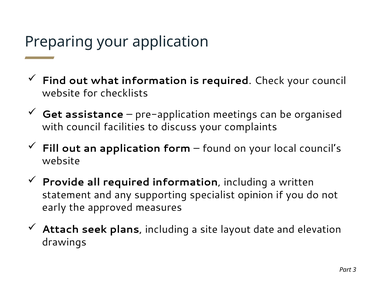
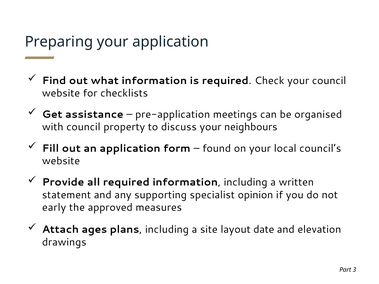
facilities: facilities -> property
complaints: complaints -> neighbours
seek: seek -> ages
